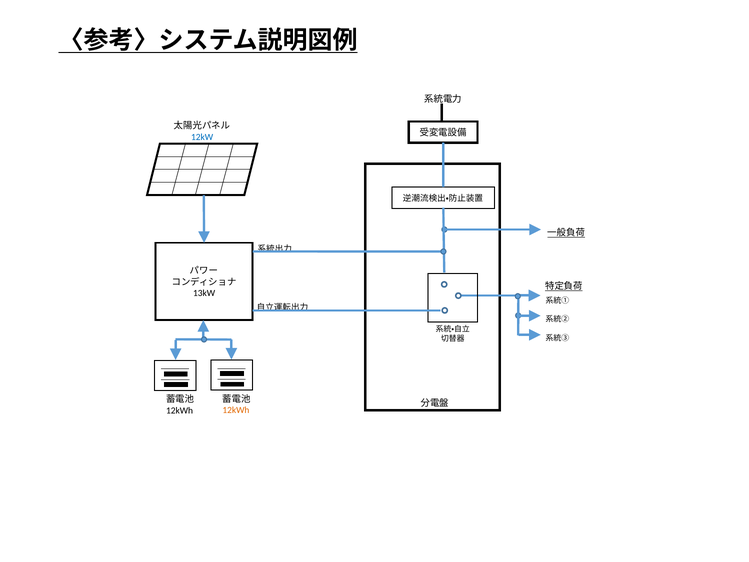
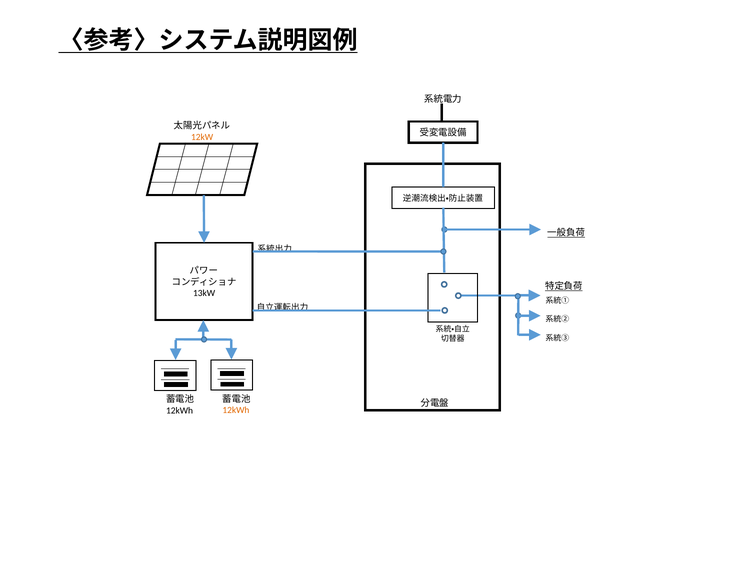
12kW colour: blue -> orange
